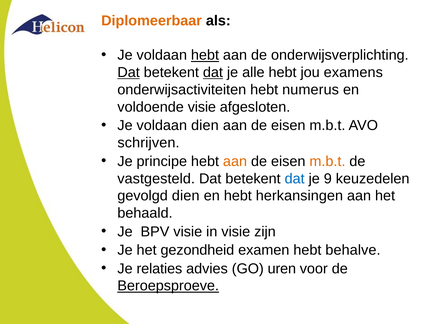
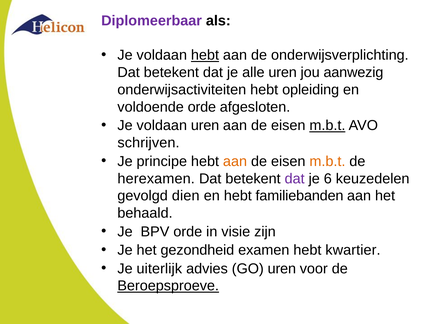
Diplomeerbaar colour: orange -> purple
Dat at (129, 73) underline: present -> none
dat at (213, 73) underline: present -> none
alle hebt: hebt -> uren
examens: examens -> aanwezig
numerus: numerus -> opleiding
voldoende visie: visie -> orde
voldaan dien: dien -> uren
m.b.t at (327, 126) underline: none -> present
vastgesteld: vastgesteld -> herexamen
dat at (295, 179) colour: blue -> purple
9: 9 -> 6
herkansingen: herkansingen -> familiebanden
BPV visie: visie -> orde
behalve: behalve -> kwartier
relaties: relaties -> uiterlijk
